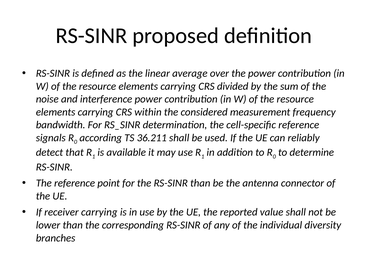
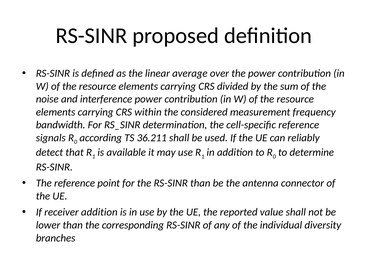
receiver carrying: carrying -> addition
